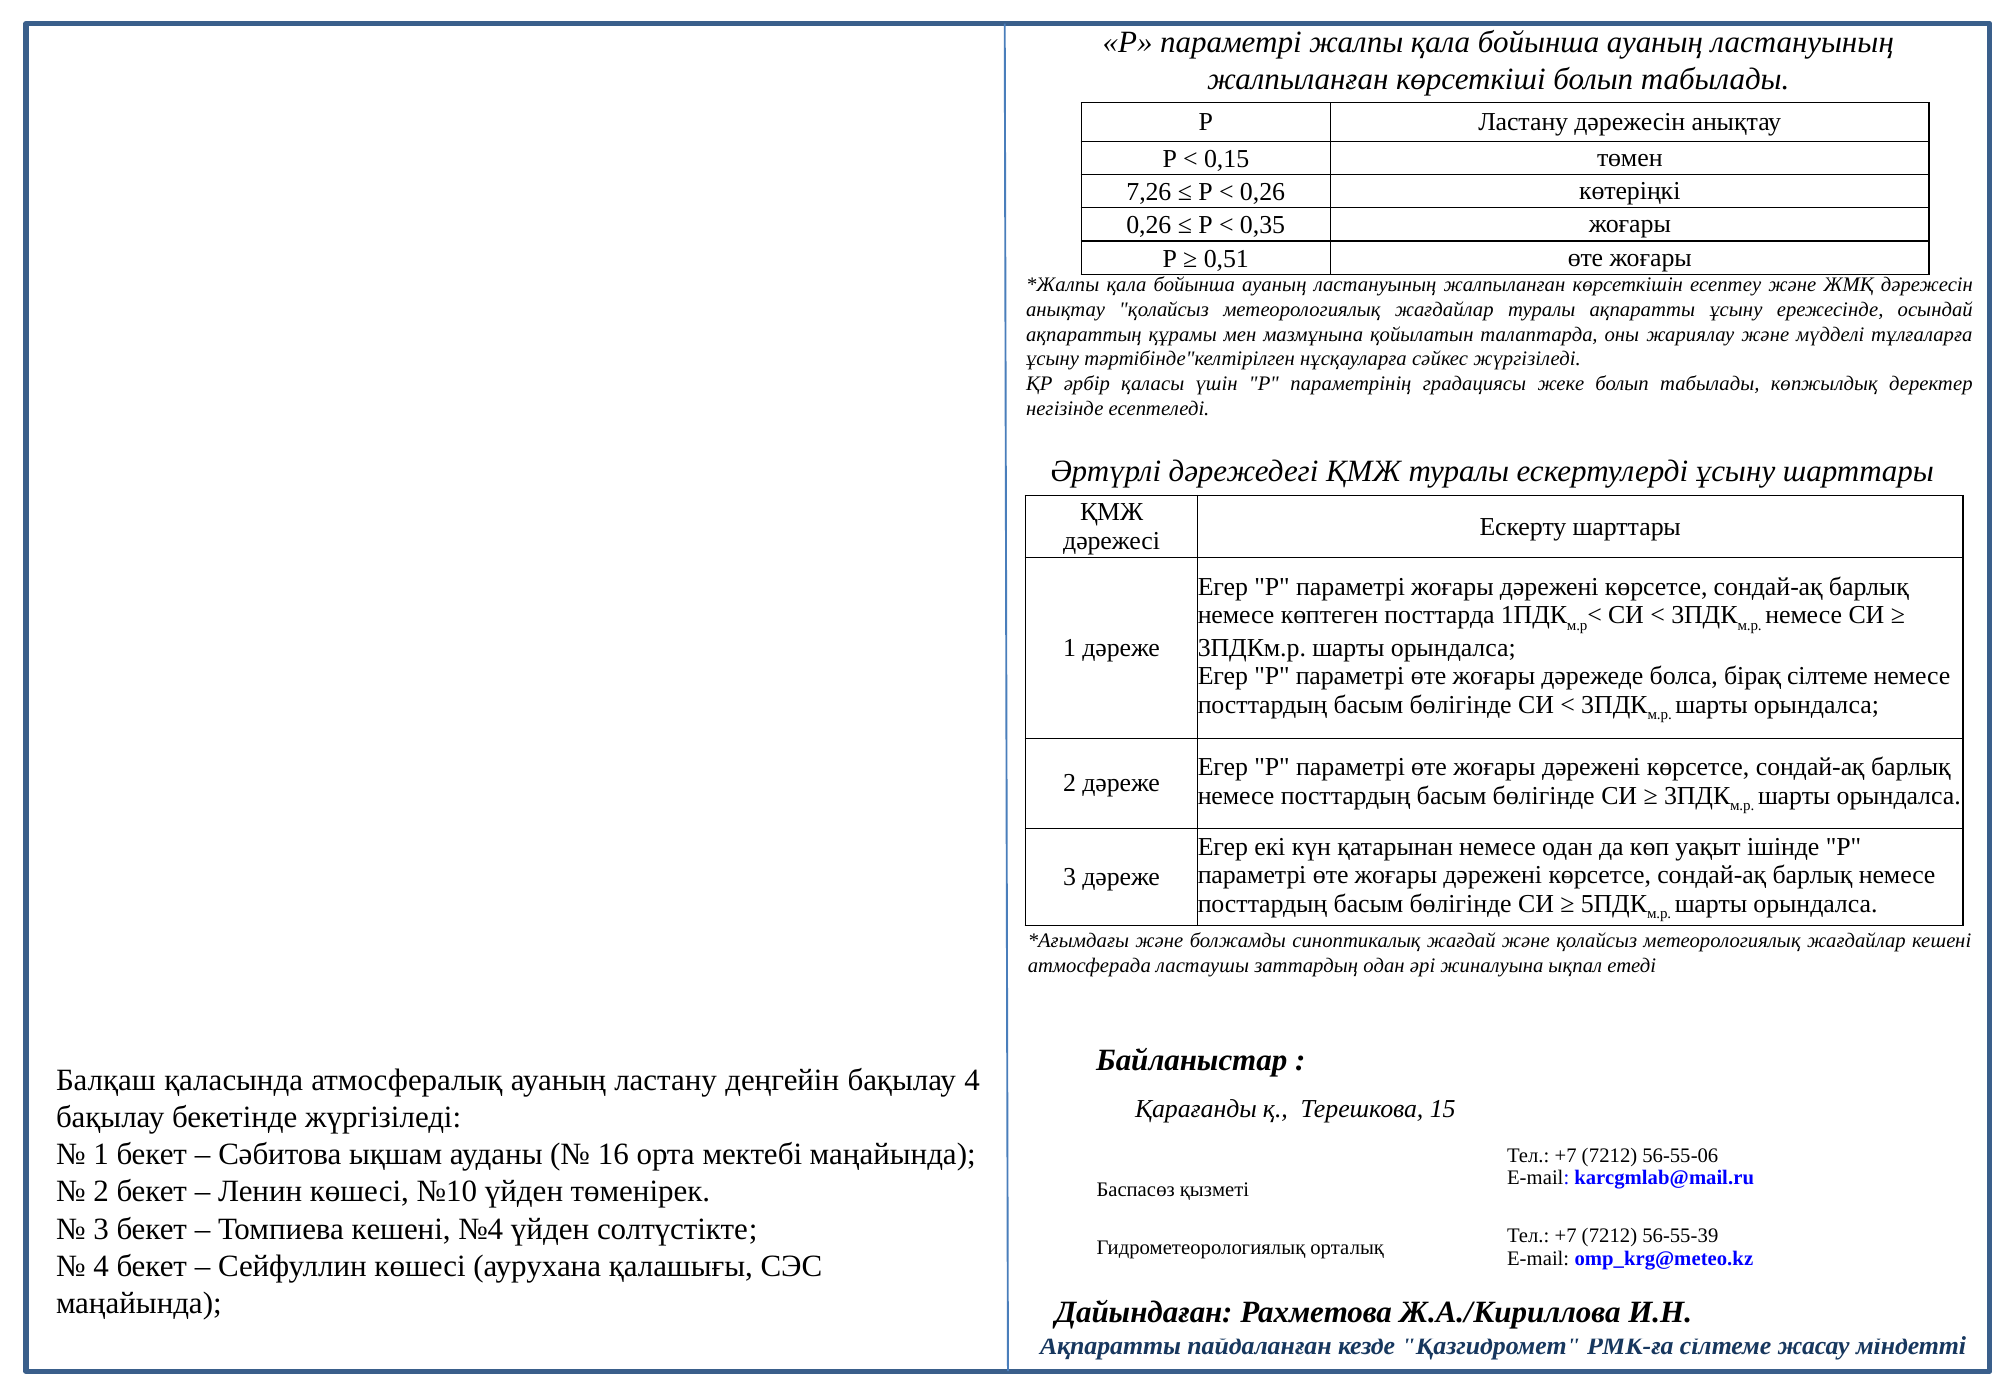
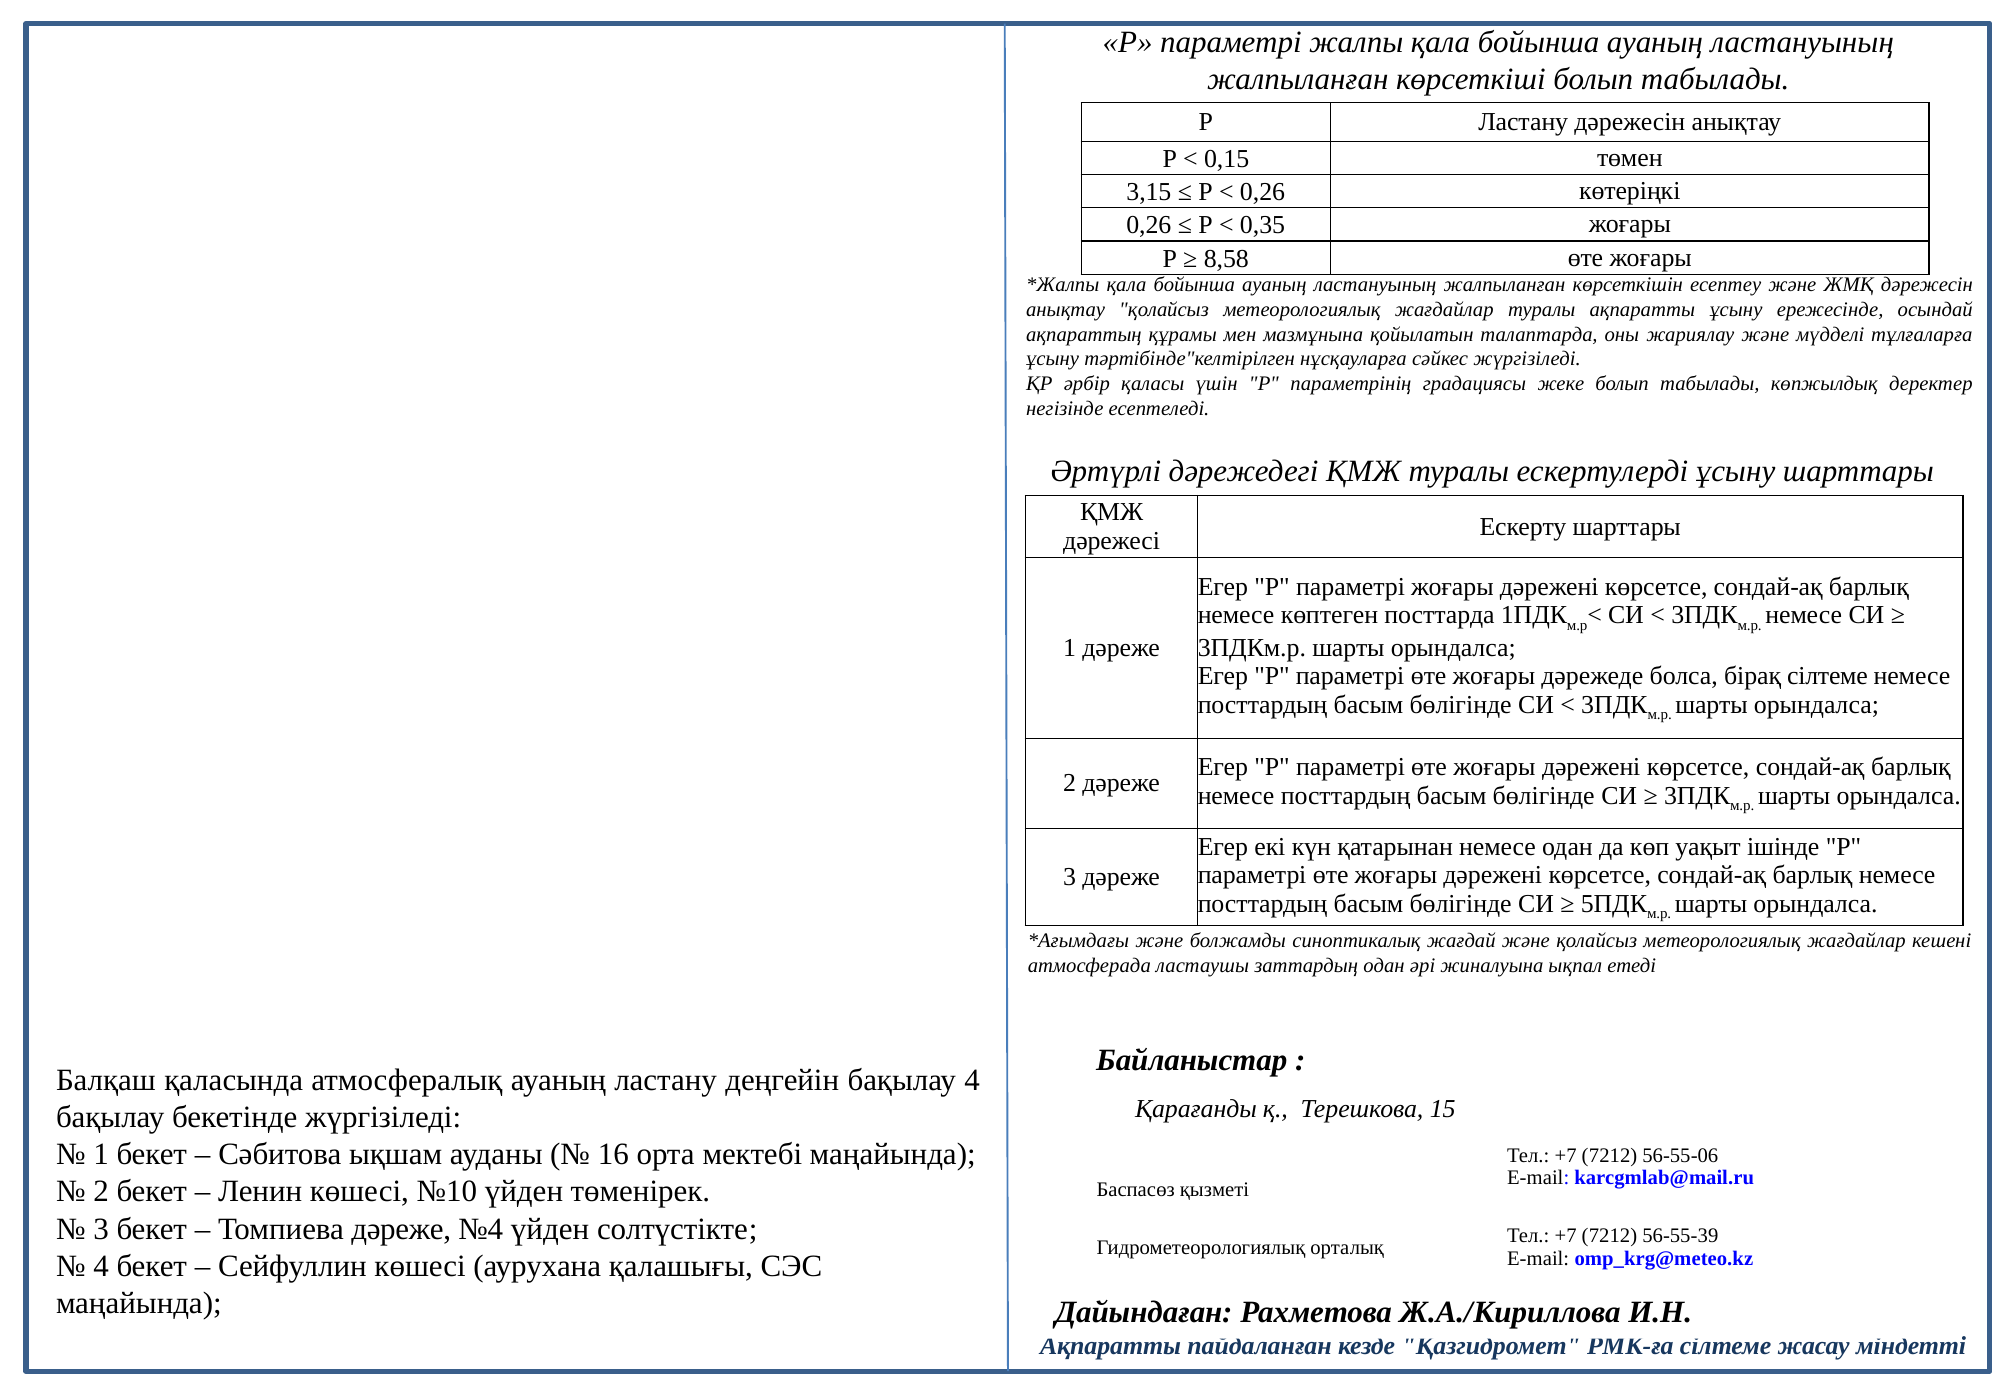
7,26: 7,26 -> 3,15
0,51: 0,51 -> 8,58
Томпиева кешені: кешені -> дәреже
